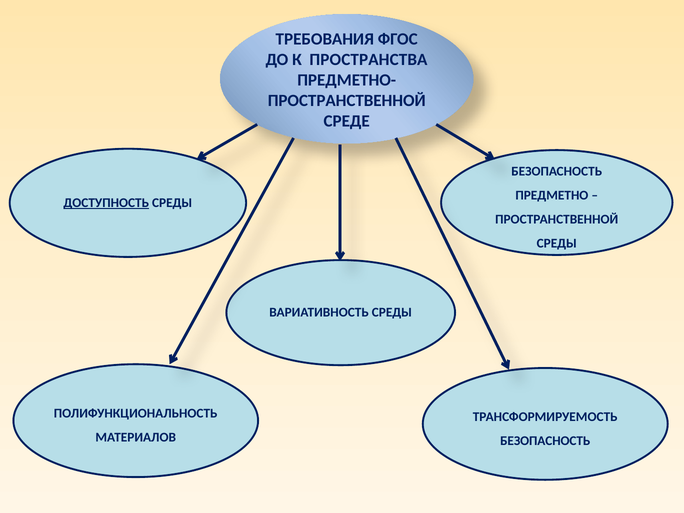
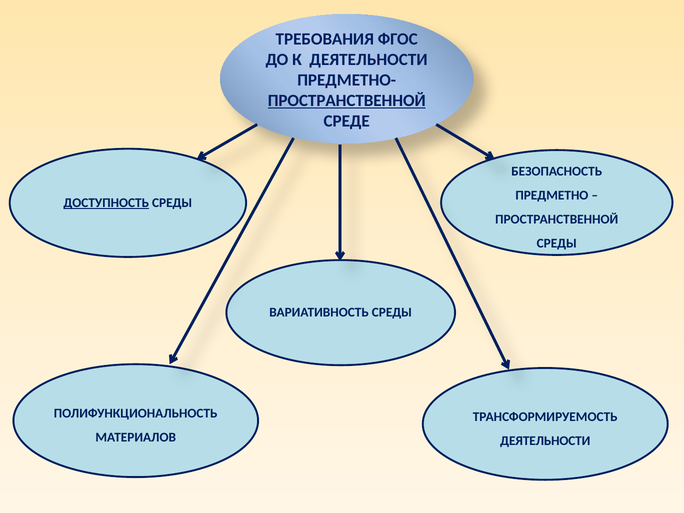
К ПРОСТРАНСТВА: ПРОСТРАНСТВА -> ДЕЯТЕЛЬНОСТИ
ПРОСТРАНСТВЕННОЙ at (347, 100) underline: none -> present
БЕЗОПАСНОСТЬ at (545, 441): БЕЗОПАСНОСТЬ -> ДЕЯТЕЛЬНОСТИ
